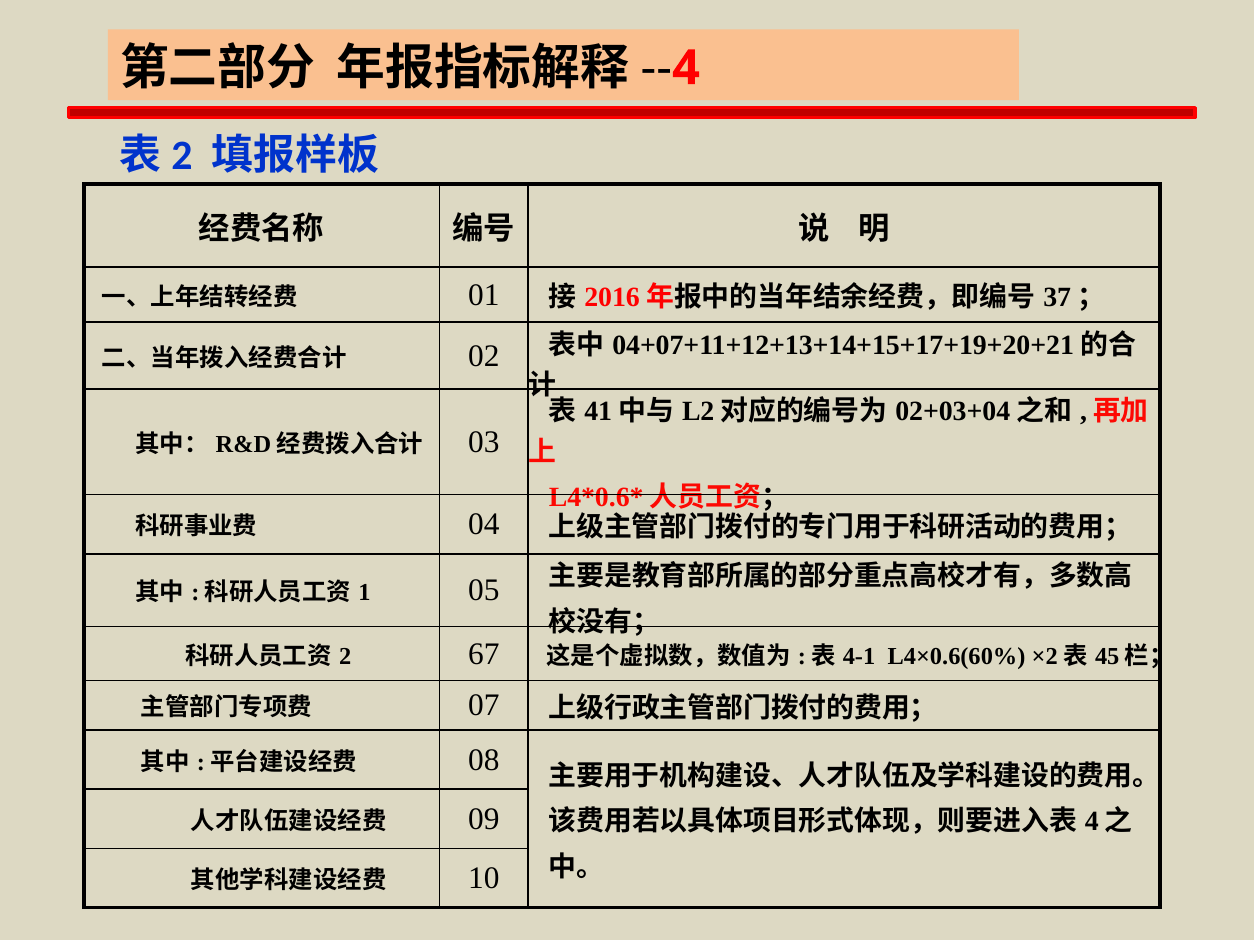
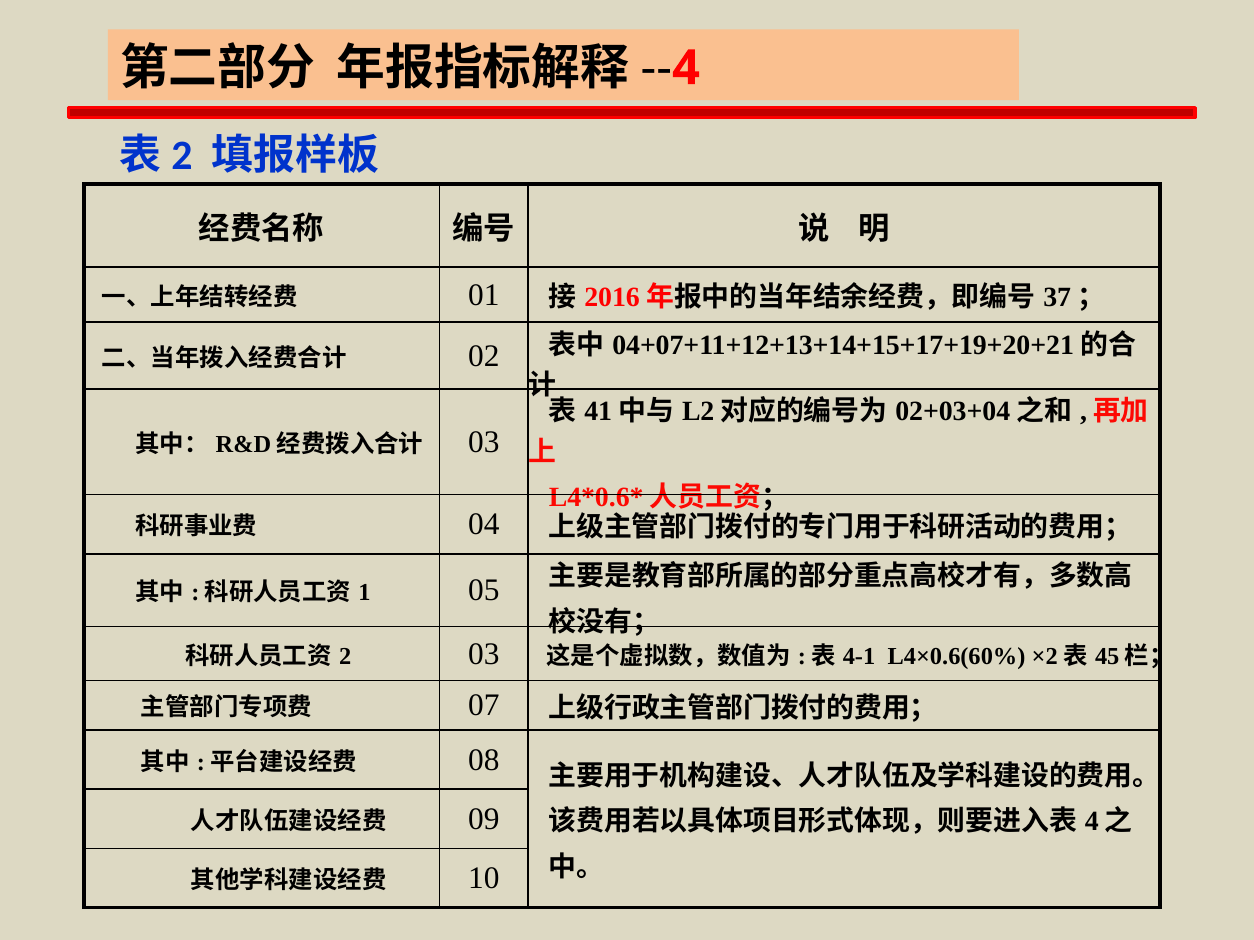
67 at (484, 654): 67 -> 03
